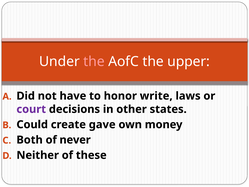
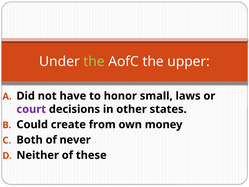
the at (94, 61) colour: pink -> light green
write: write -> small
gave: gave -> from
